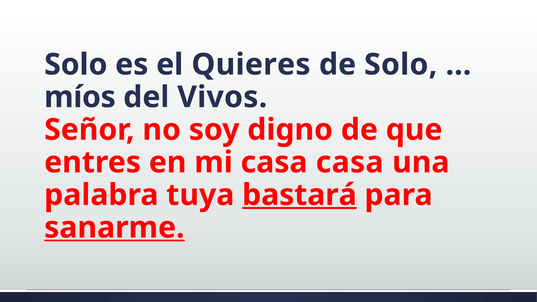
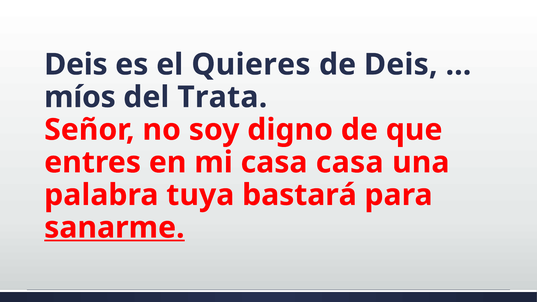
Solo at (76, 65): Solo -> Deis
de Solo: Solo -> Deis
Vivos: Vivos -> Trata
bastará underline: present -> none
